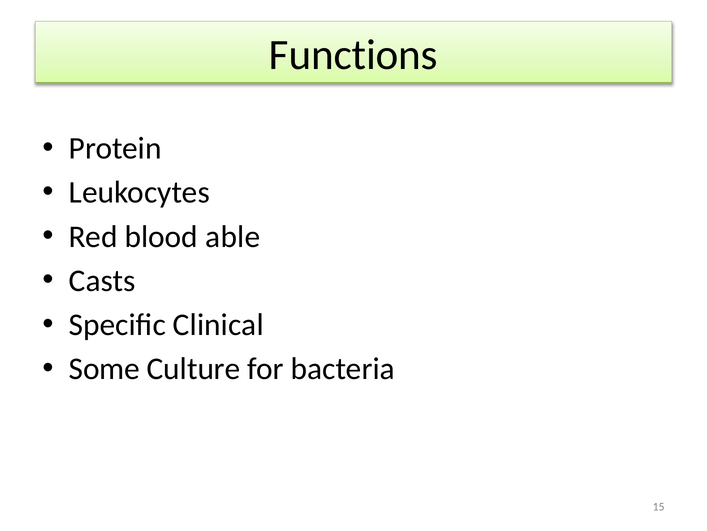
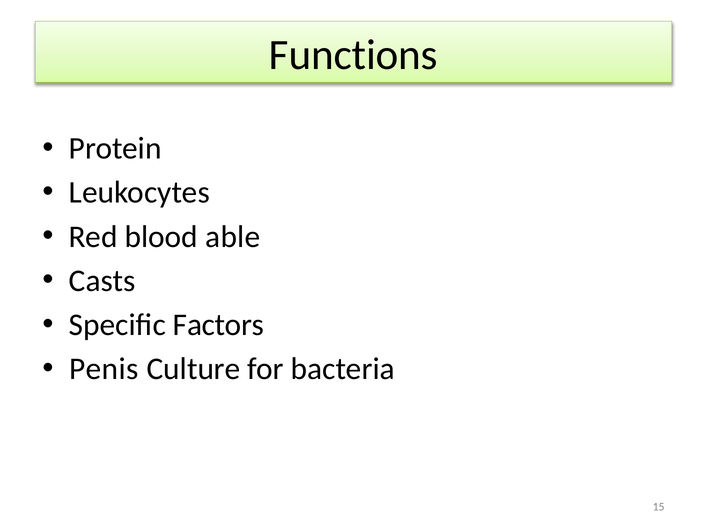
Clinical: Clinical -> Factors
Some: Some -> Penis
